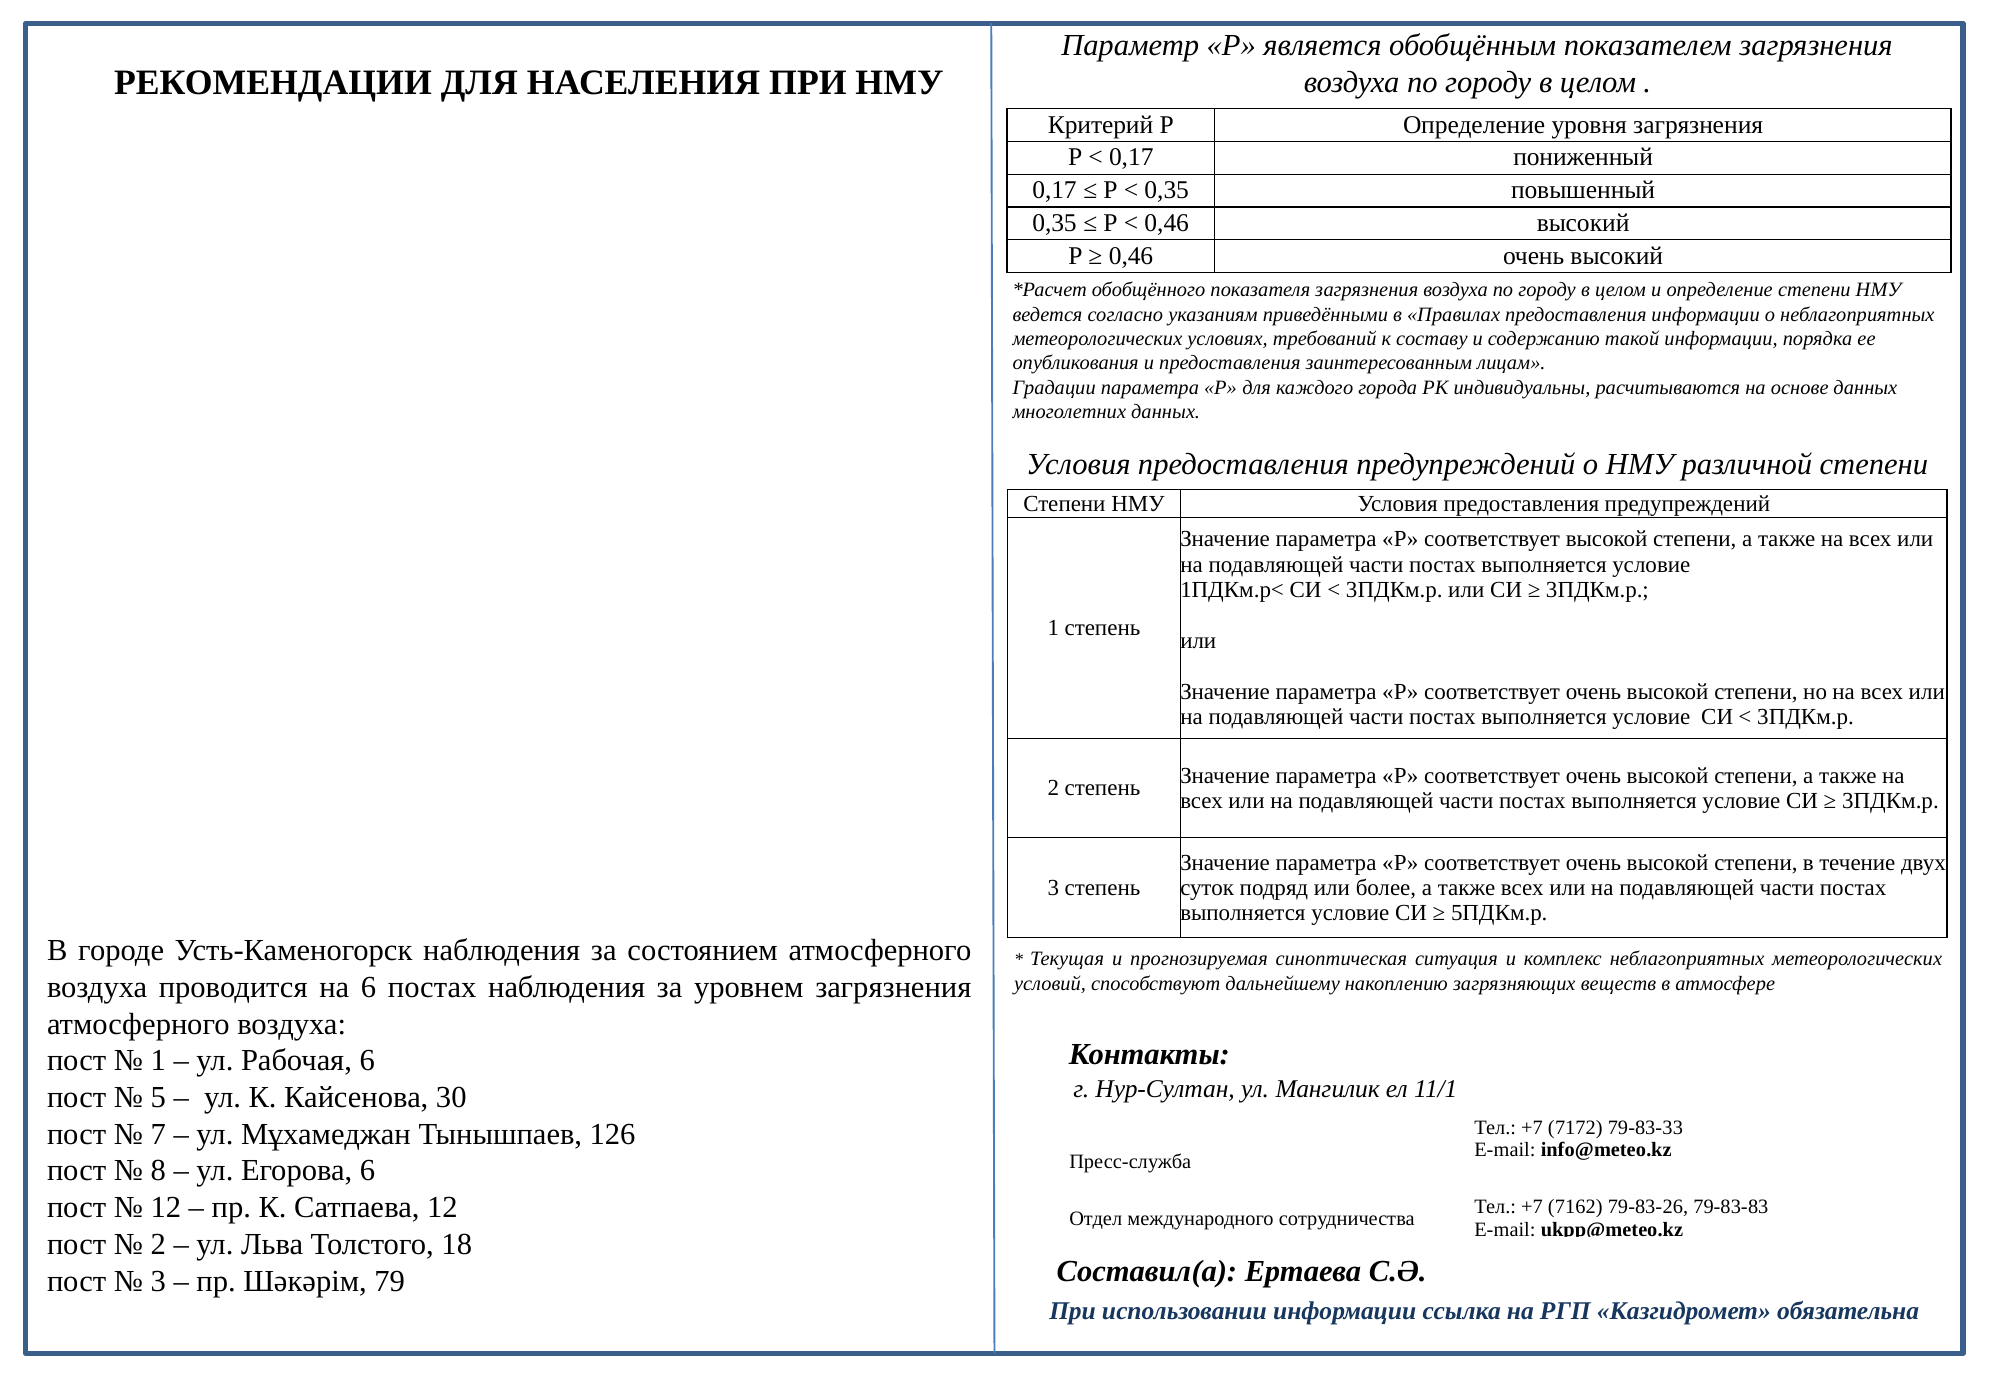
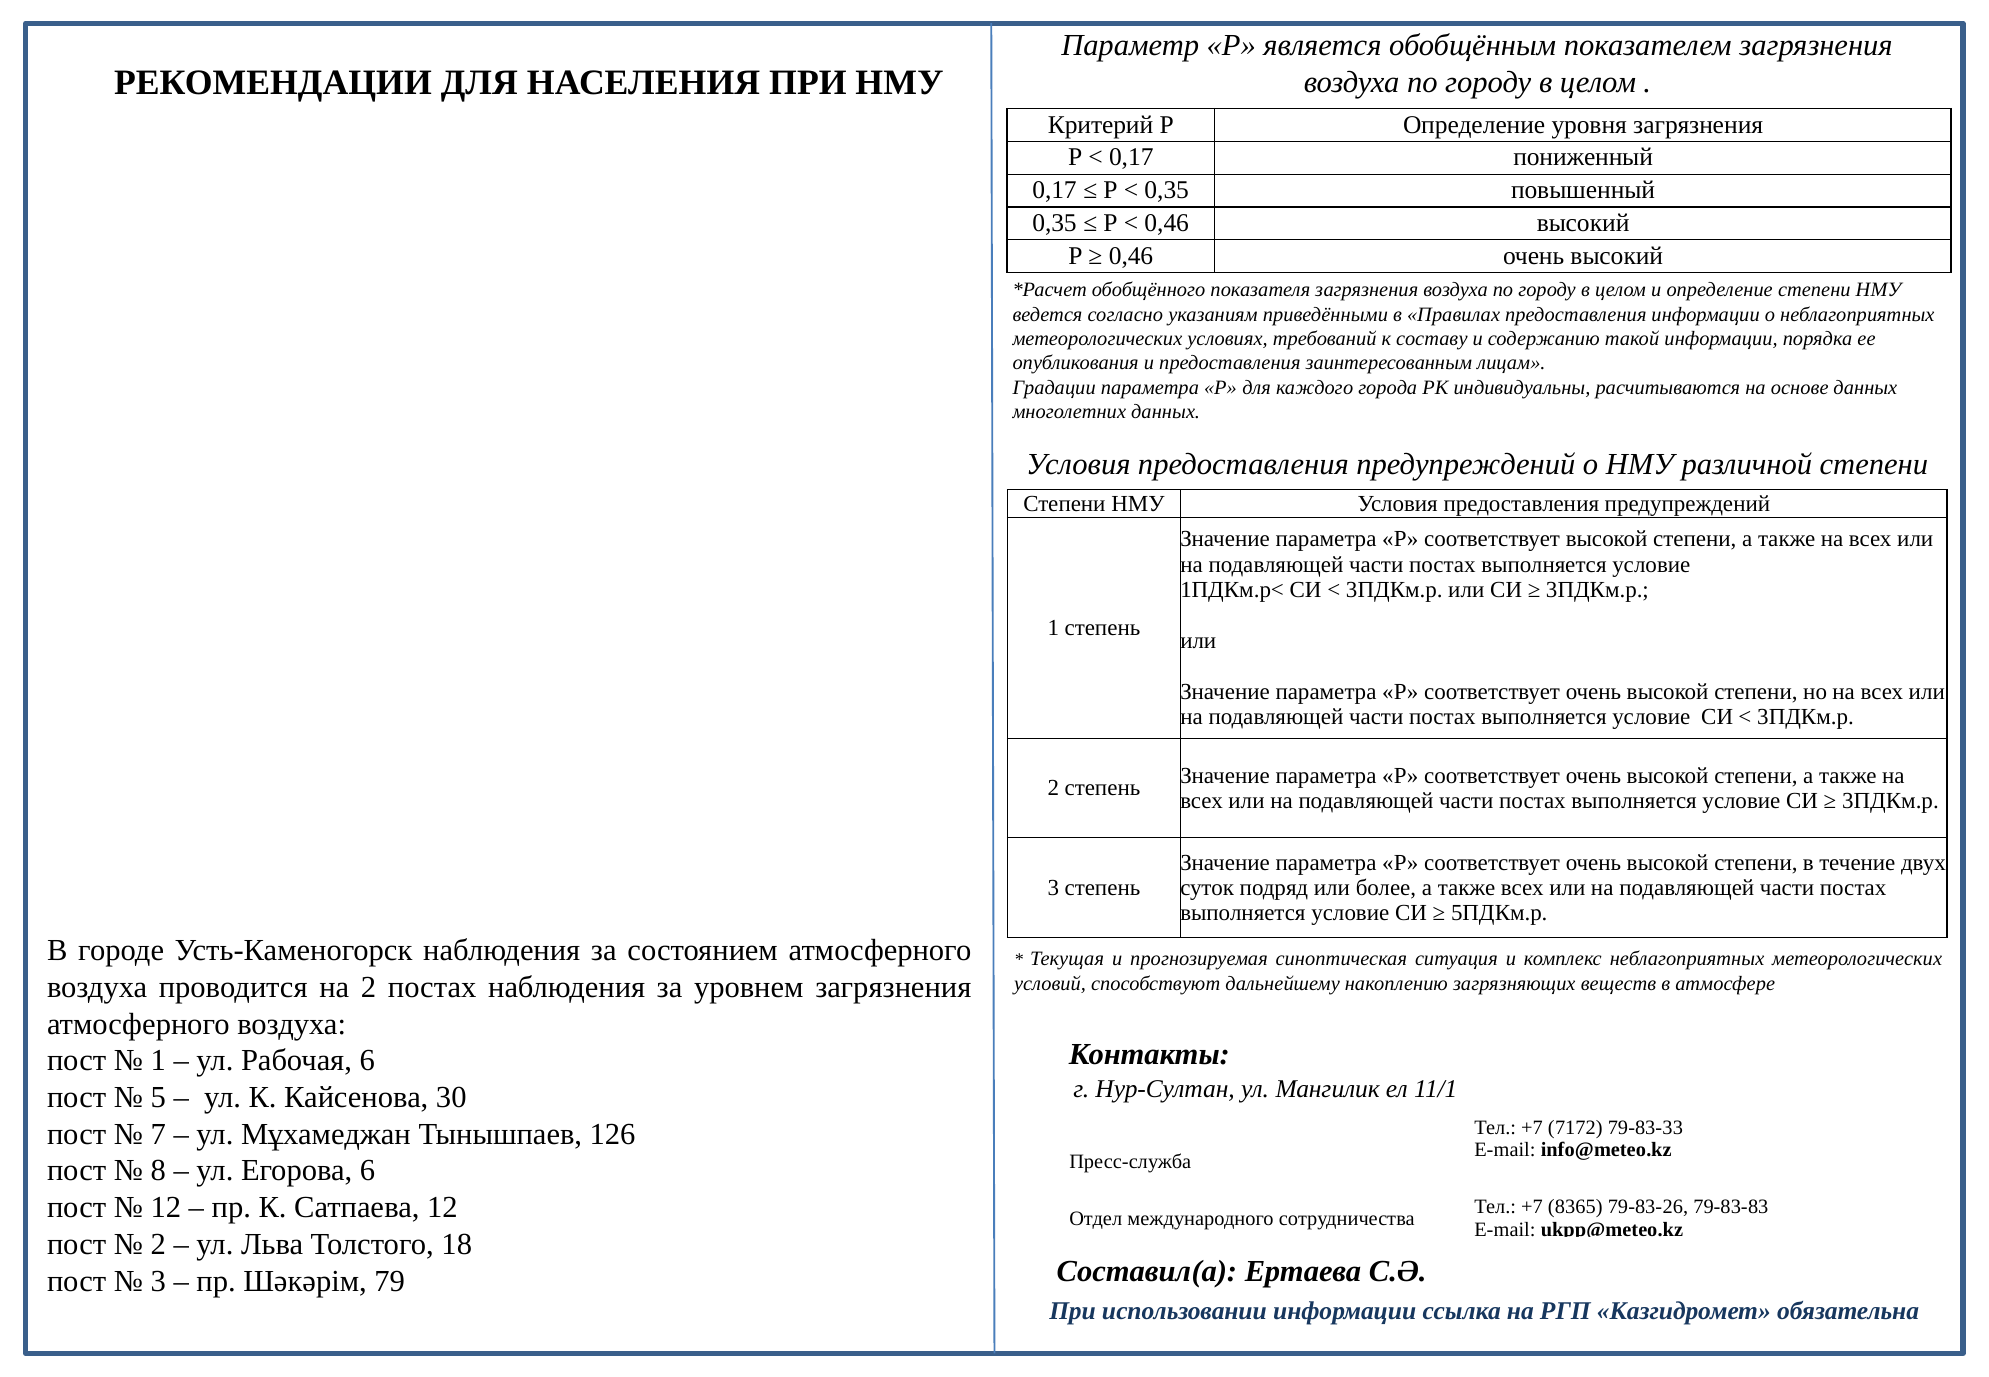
на 6: 6 -> 2
7162: 7162 -> 8365
